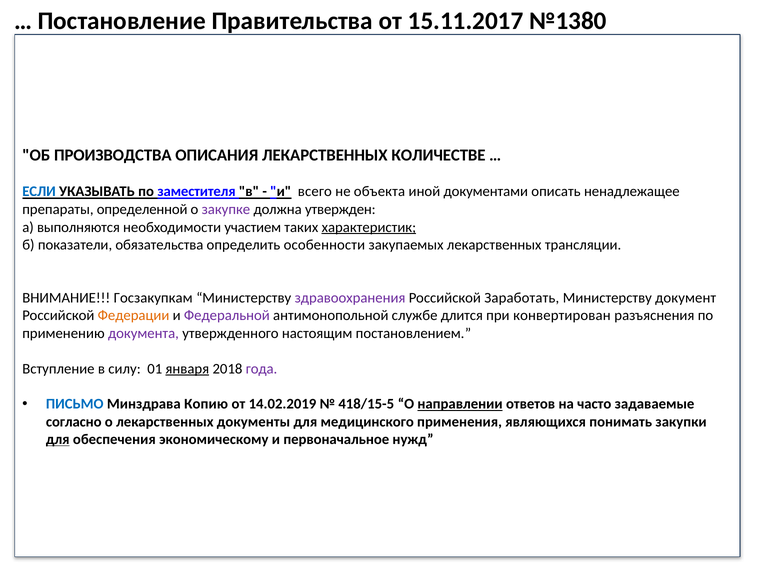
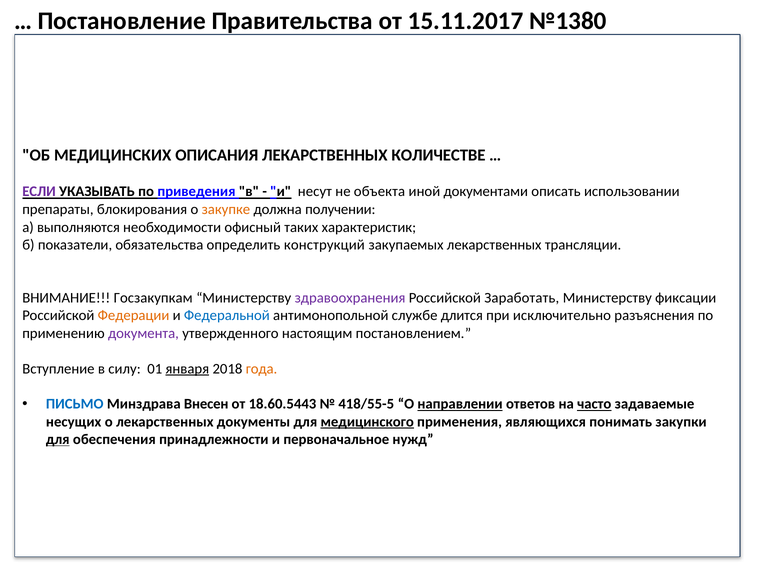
ПРОИЗВОДСТВА: ПРОИЗВОДСТВА -> МЕДИЦИНСКИХ
ЕСЛИ colour: blue -> purple
заместителя: заместителя -> приведения
всего: всего -> несут
ненадлежащее: ненадлежащее -> использовании
определенной: определенной -> блокирования
закупке colour: purple -> orange
утвержден: утвержден -> получении
участием: участием -> офисный
характеристик underline: present -> none
особенности: особенности -> конструкций
документ: документ -> фиксации
Федеральной colour: purple -> blue
конвертирован: конвертирован -> исключительно
года colour: purple -> orange
Копию: Копию -> Внесен
14.02.2019: 14.02.2019 -> 18.60.5443
418/15-5: 418/15-5 -> 418/55-5
часто underline: none -> present
согласно: согласно -> несущих
медицинского underline: none -> present
экономическому: экономическому -> принадлежности
